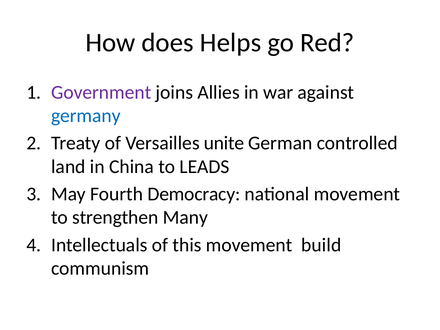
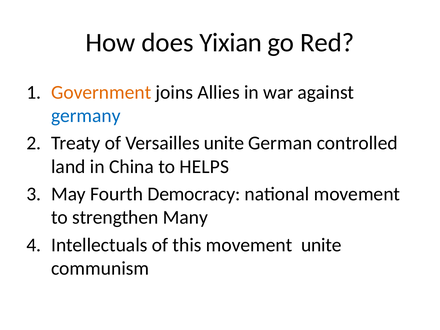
Helps: Helps -> Yixian
Government colour: purple -> orange
LEADS: LEADS -> HELPS
movement build: build -> unite
